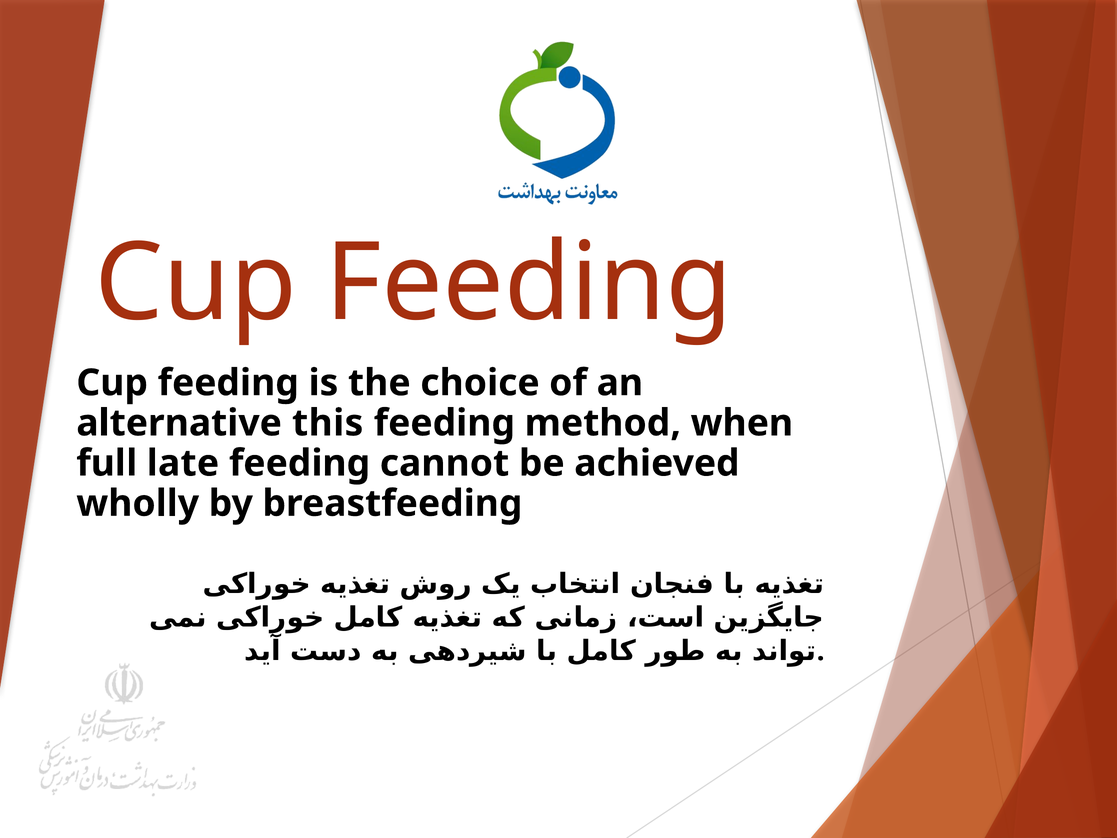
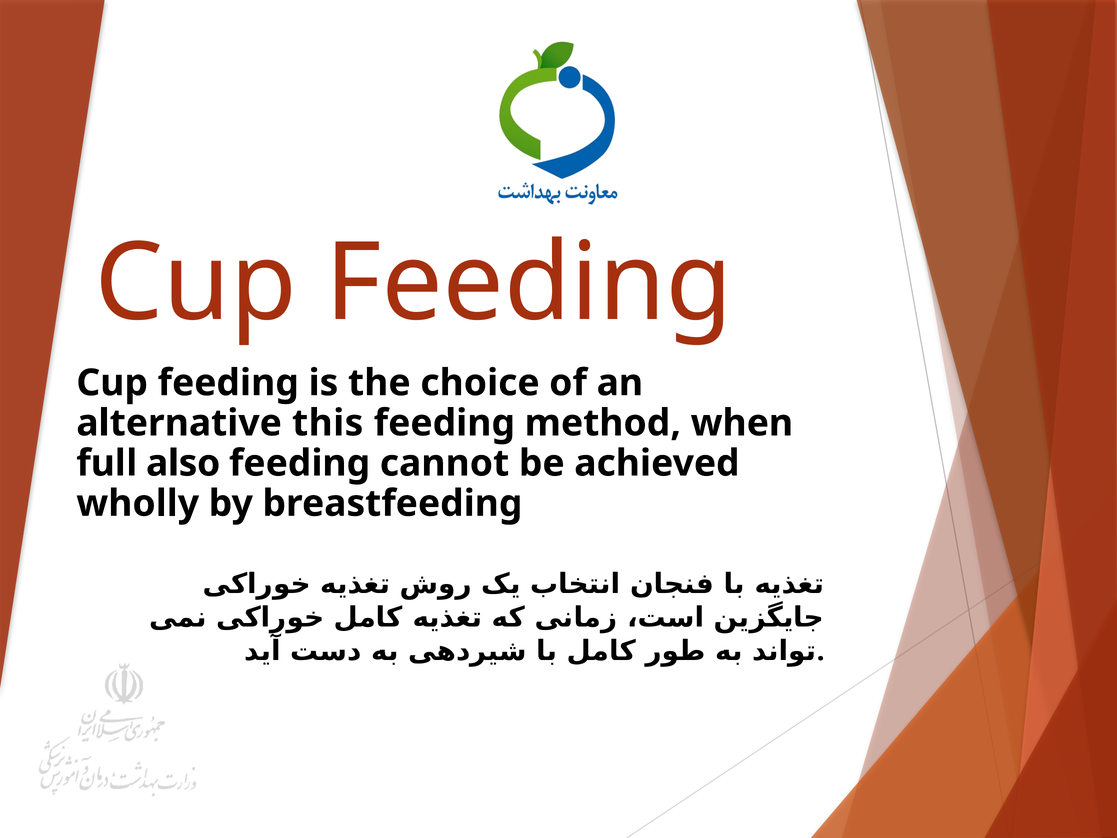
late: late -> also
